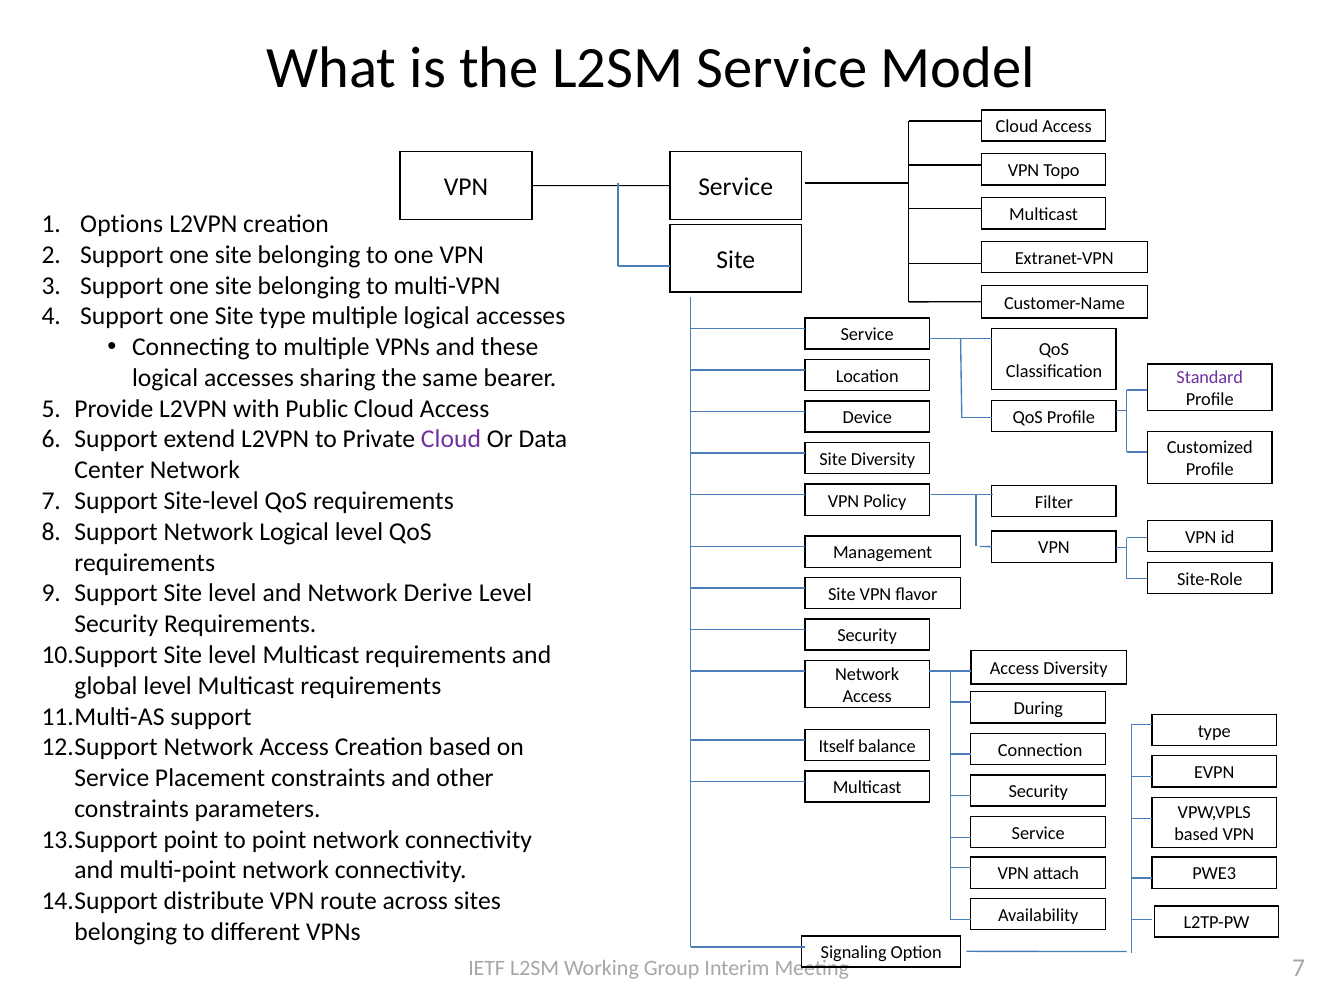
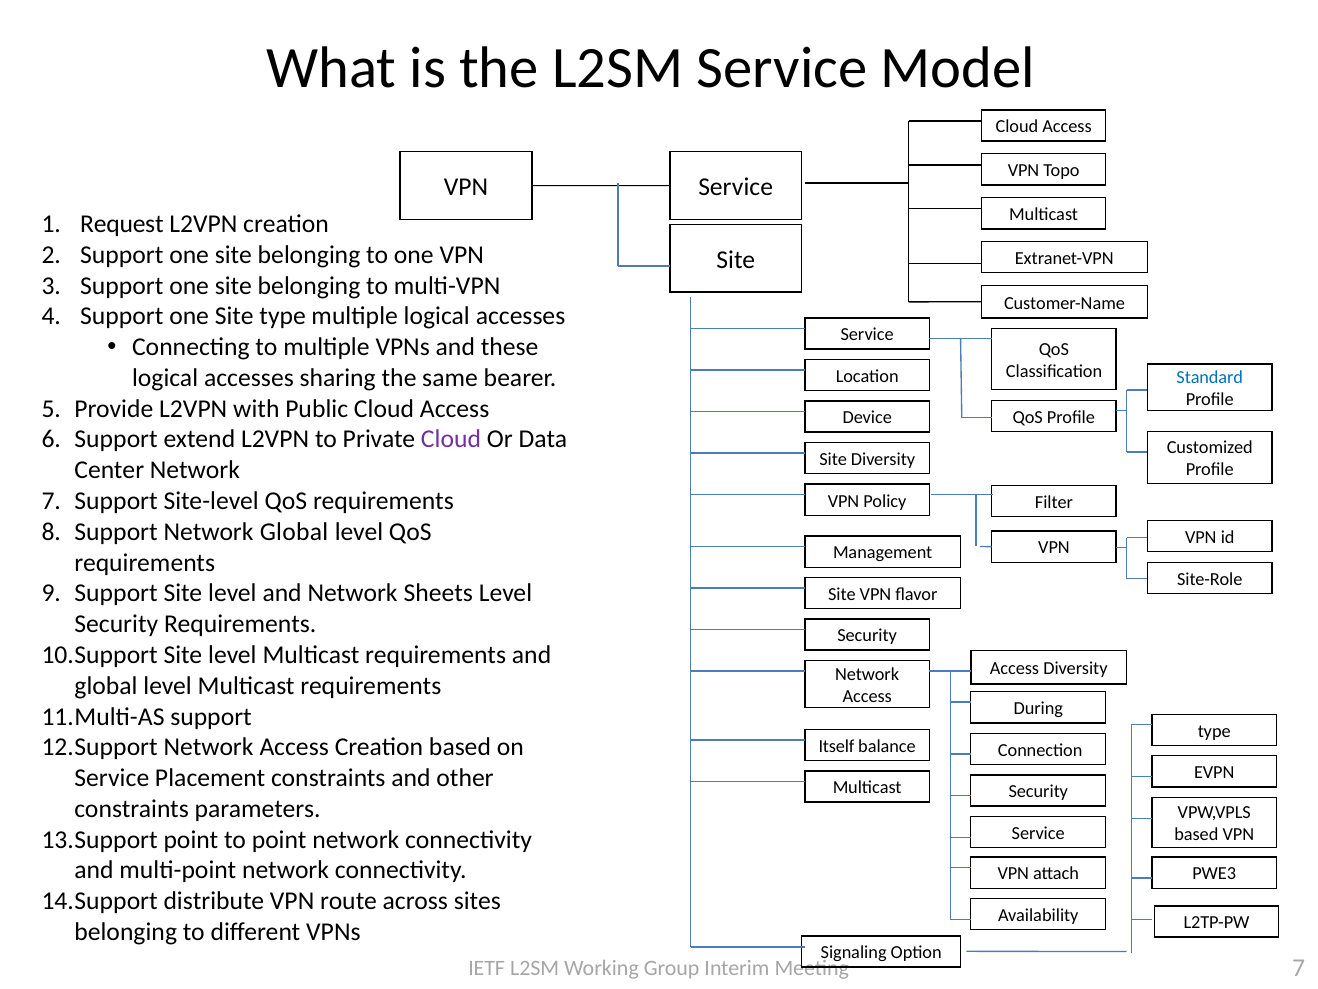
Options: Options -> Request
Standard colour: purple -> blue
Network Logical: Logical -> Global
Derive: Derive -> Sheets
